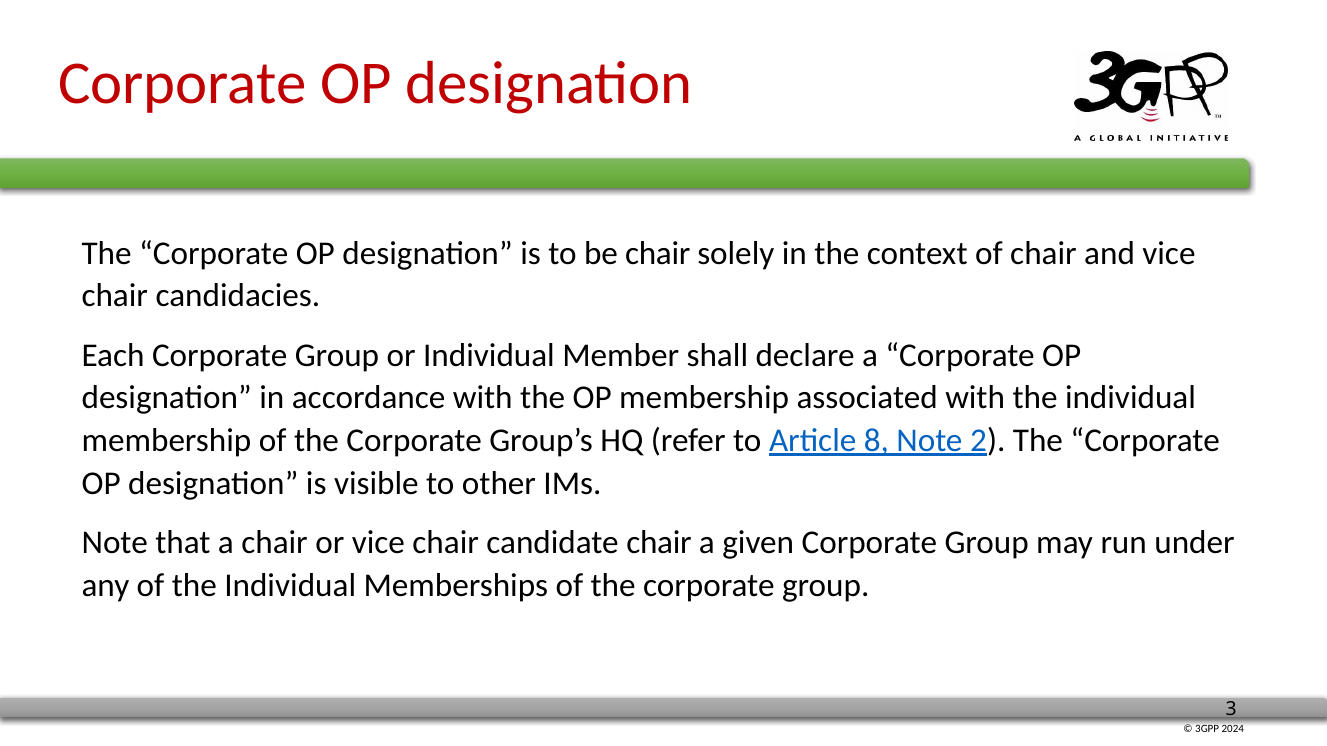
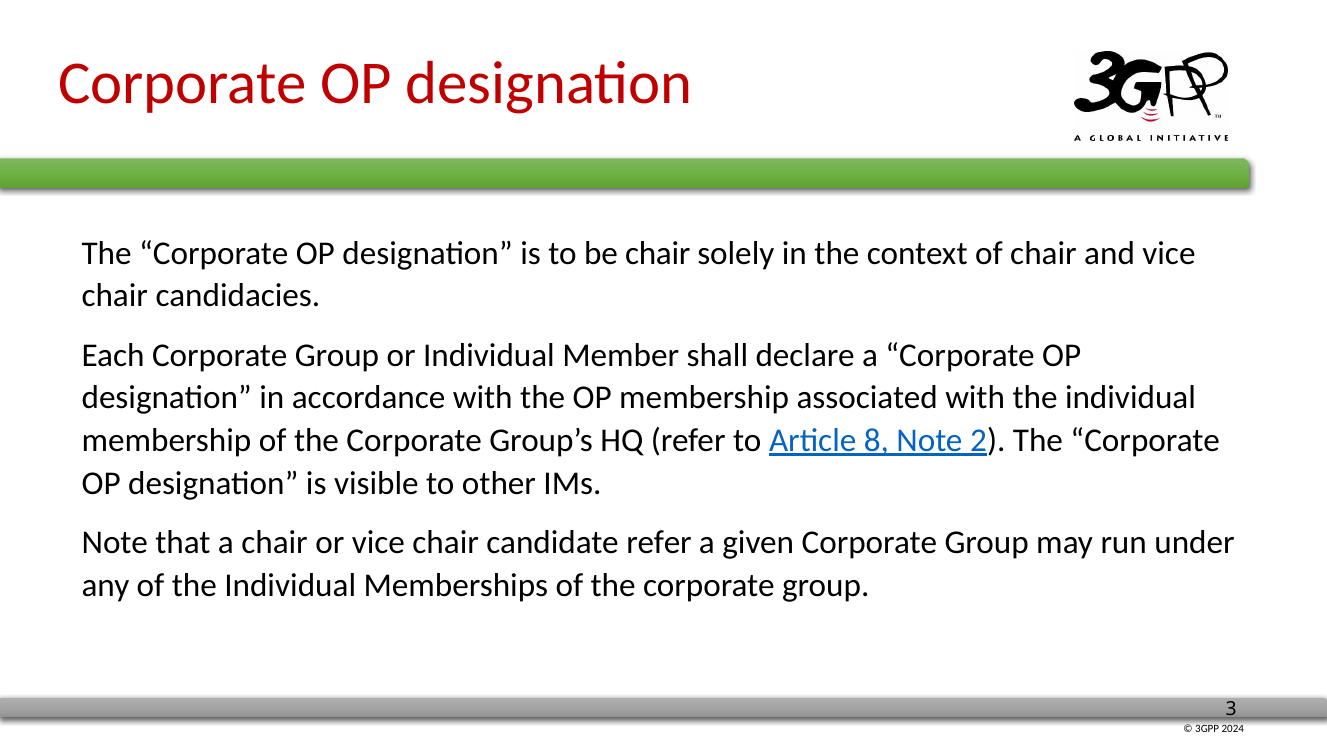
candidate chair: chair -> refer
